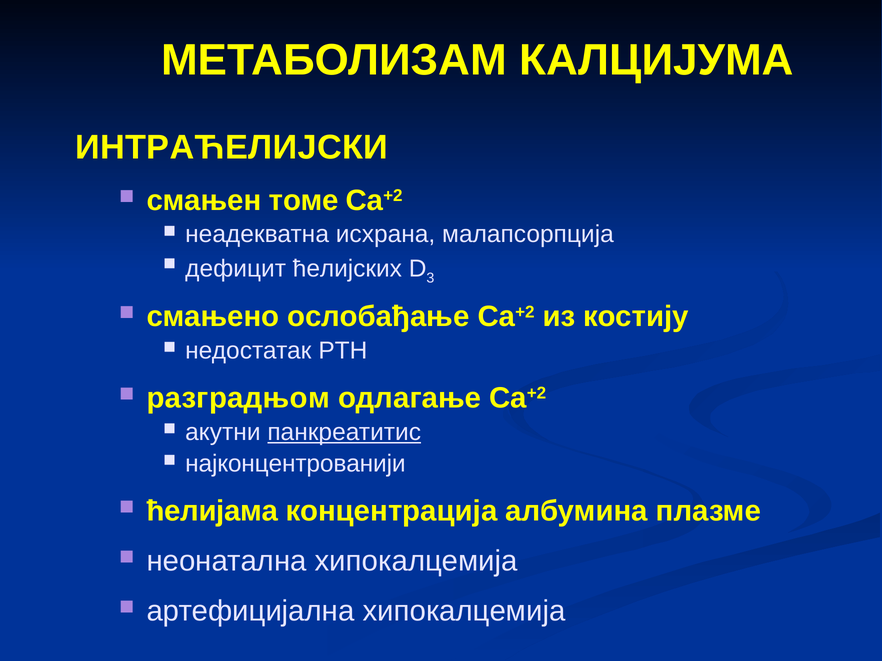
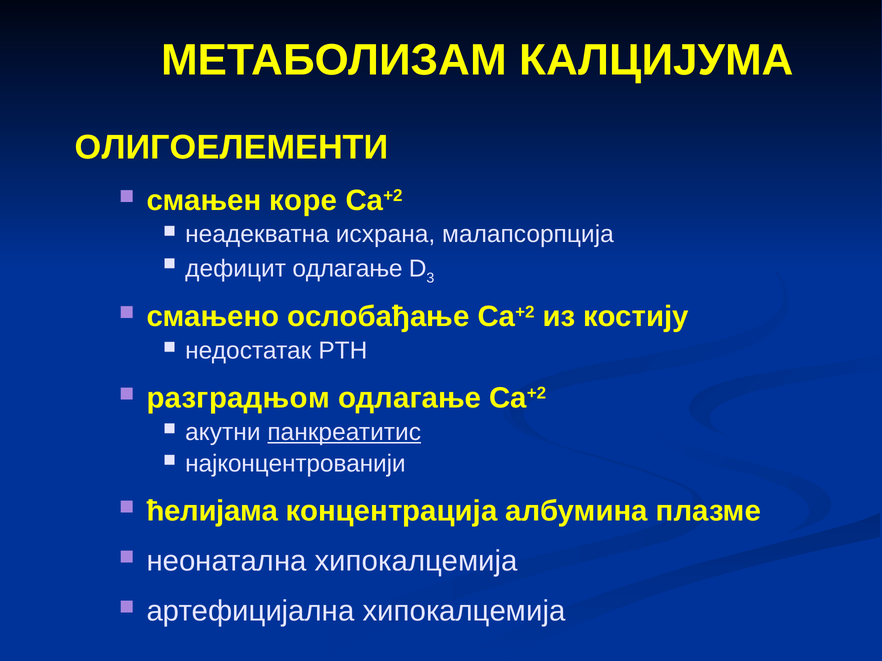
ИНТРАЋЕЛИЈСКИ: ИНТРАЋЕЛИЈСКИ -> ОЛИГОЕЛЕМЕНТИ
томе: томе -> коре
дефицит ћелијских: ћелијских -> одлагање
